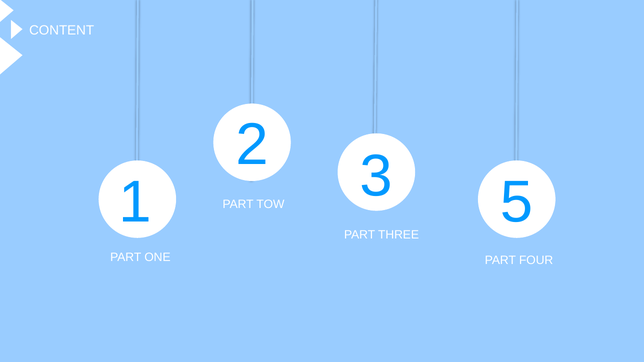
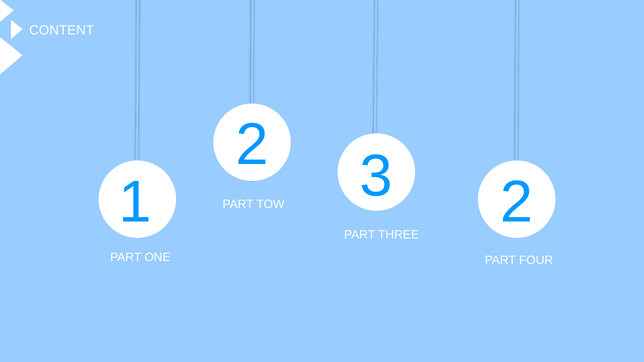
3 5: 5 -> 2
